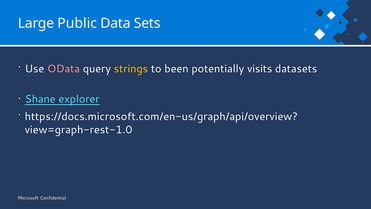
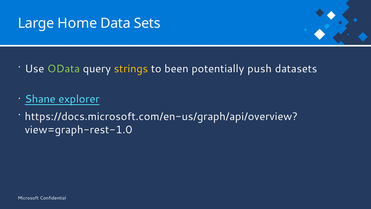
Public: Public -> Home
OData colour: pink -> light green
visits: visits -> push
